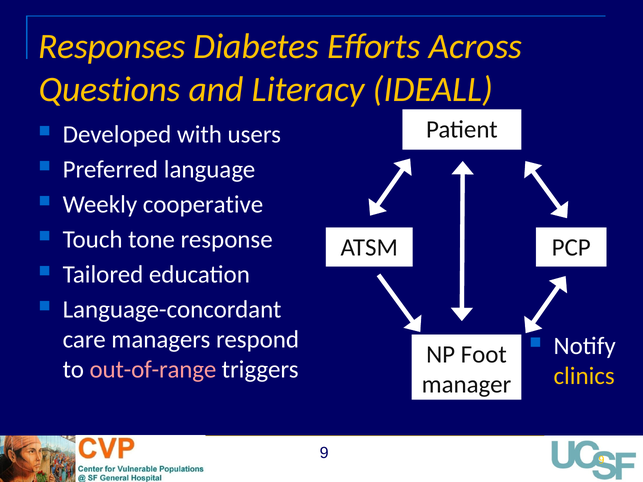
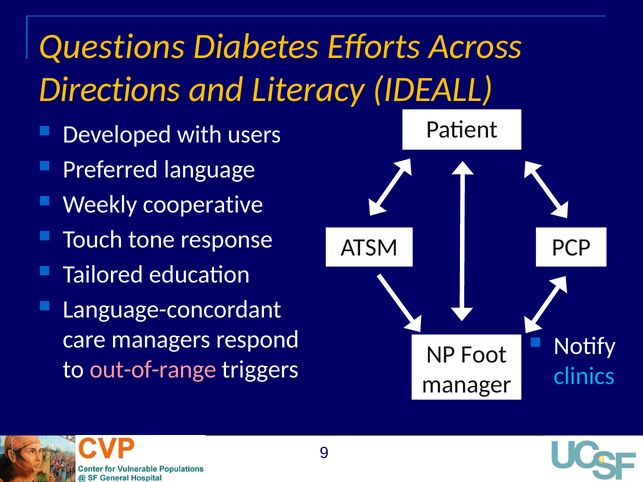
Responses: Responses -> Questions
Questions: Questions -> Directions
clinics colour: yellow -> light blue
